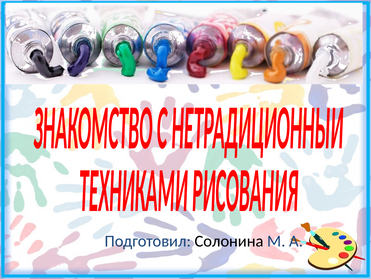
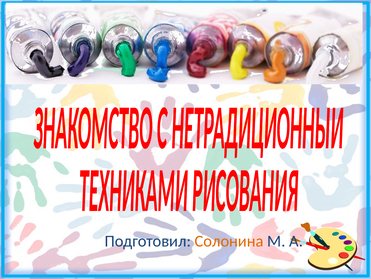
Солонина colour: black -> orange
